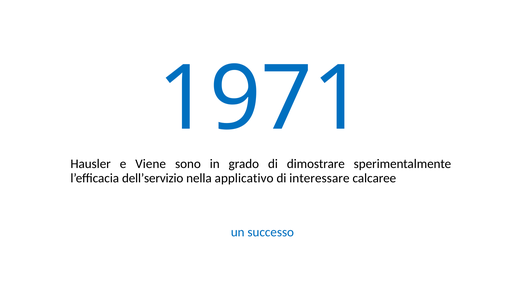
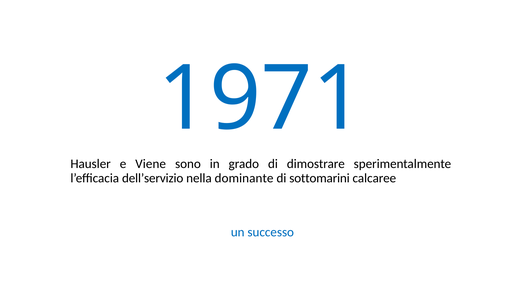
applicativo: applicativo -> dominante
interessare: interessare -> sottomarini
